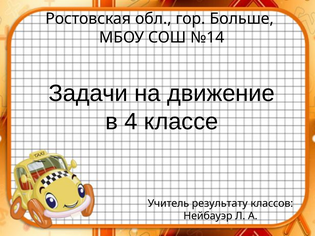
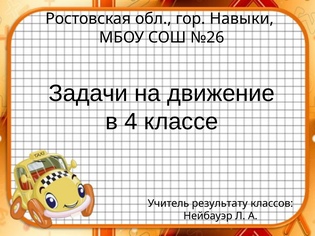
Больше: Больше -> Навыки
№14: №14 -> №26
